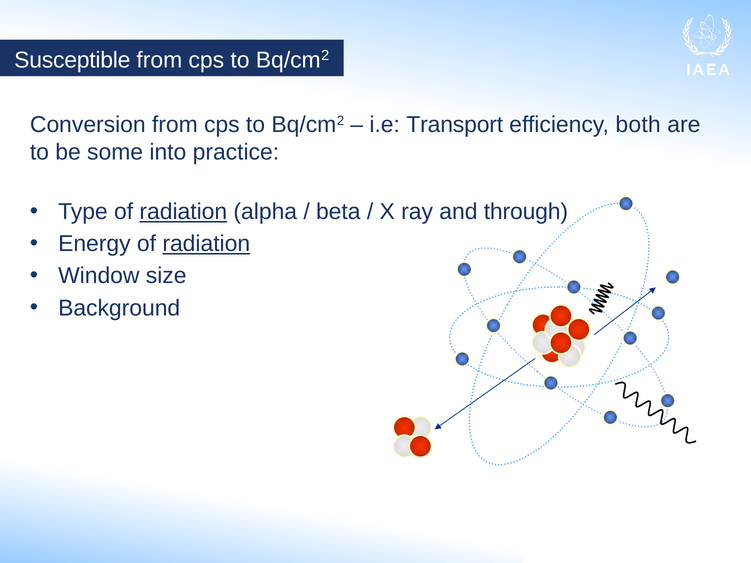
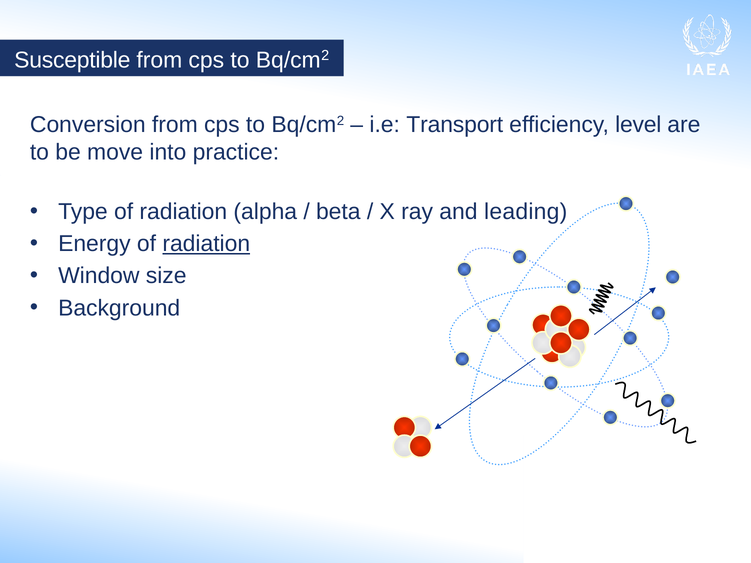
both: both -> level
some: some -> move
radiation at (183, 212) underline: present -> none
through: through -> leading
